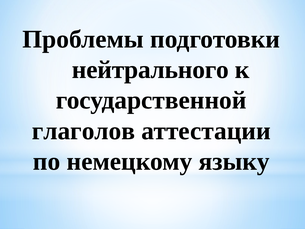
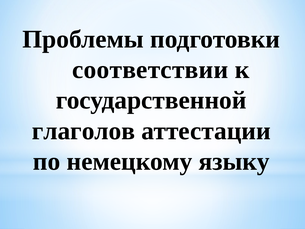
нейтрального: нейтрального -> соответствии
